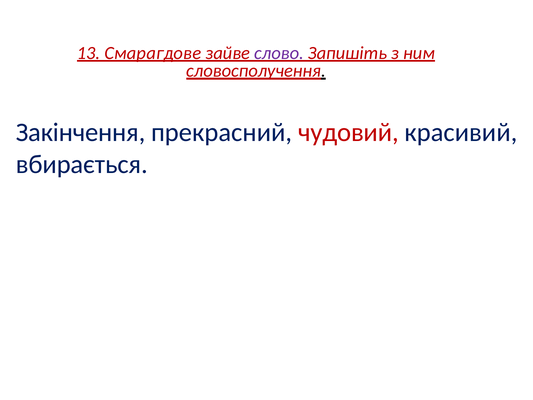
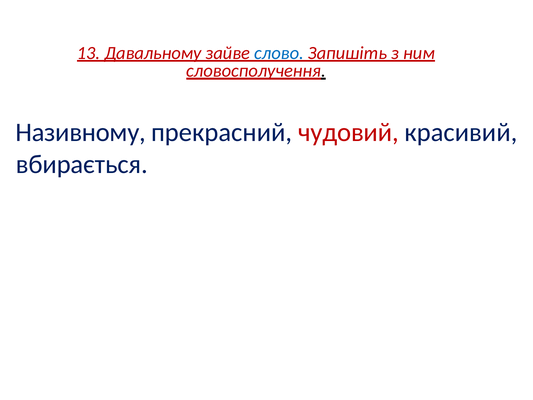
Смарагдове: Смарагдове -> Давальному
слово colour: purple -> blue
Закінчення: Закінчення -> Називному
